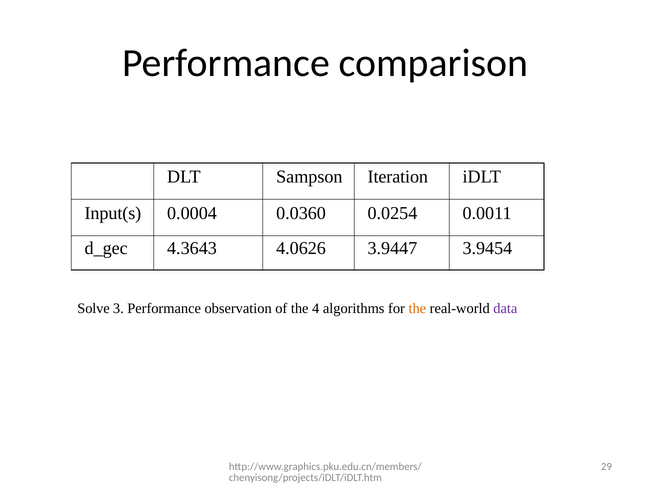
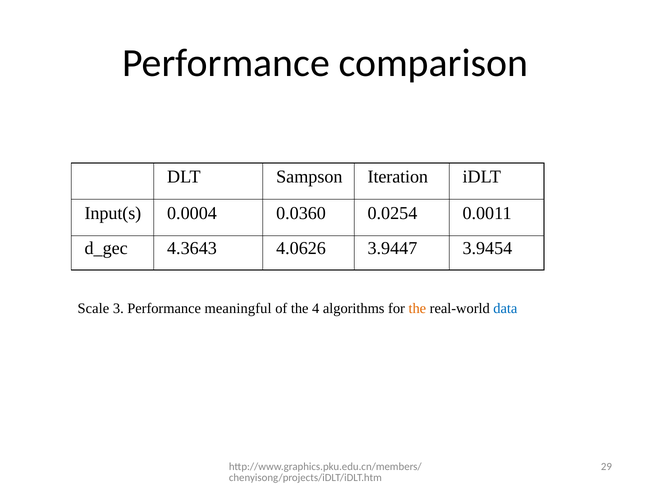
Solve: Solve -> Scale
observation: observation -> meaningful
data colour: purple -> blue
